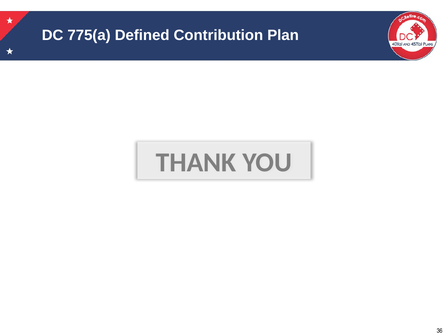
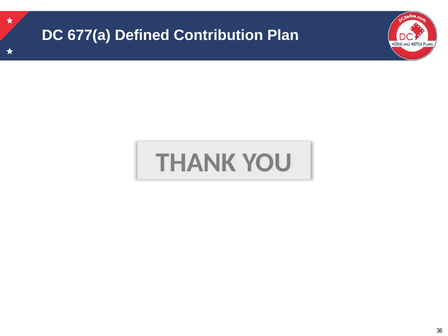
775(a: 775(a -> 677(a
